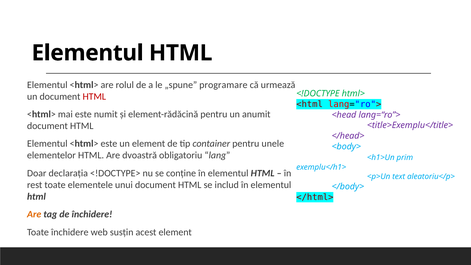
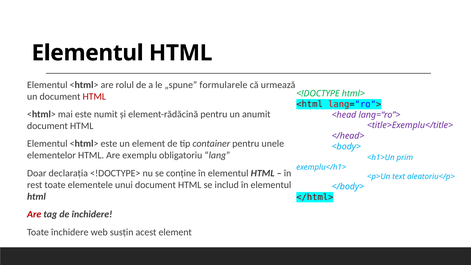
programare: programare -> formularele
dvoastră: dvoastră -> exemplu
Are at (34, 214) colour: orange -> red
